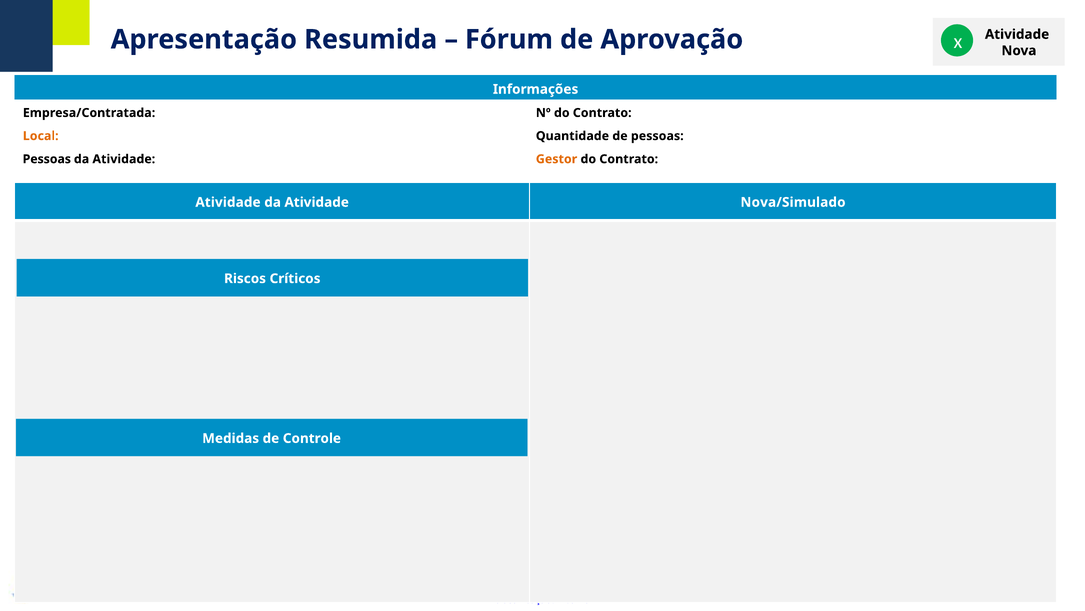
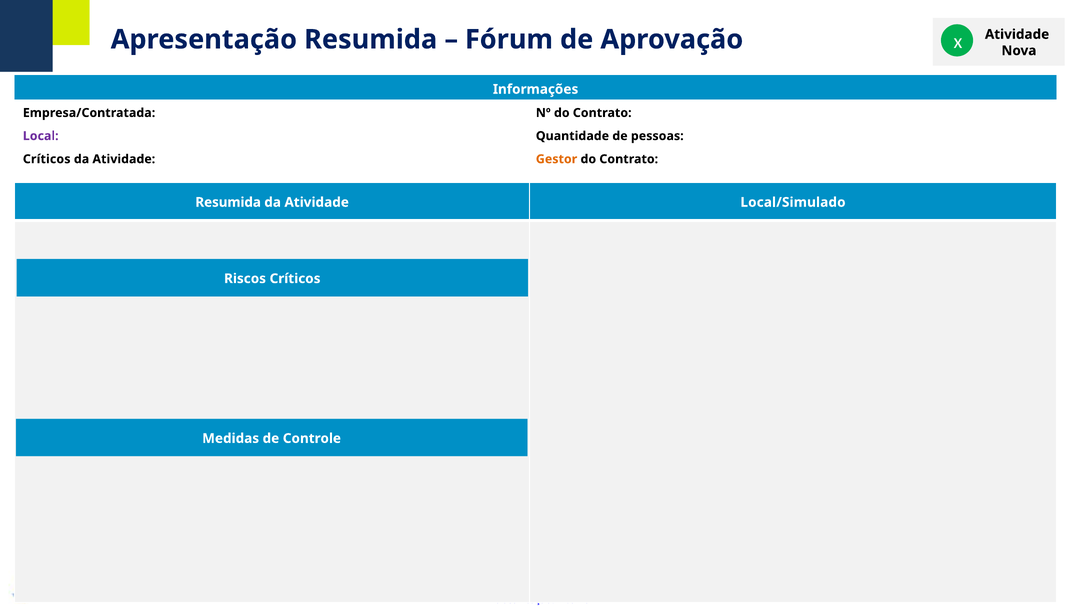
Local colour: orange -> purple
Pessoas at (47, 159): Pessoas -> Críticos
Atividade at (228, 202): Atividade -> Resumida
Nova/Simulado: Nova/Simulado -> Local/Simulado
